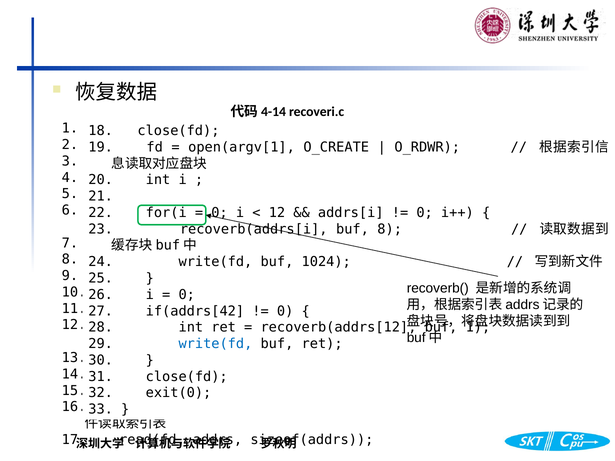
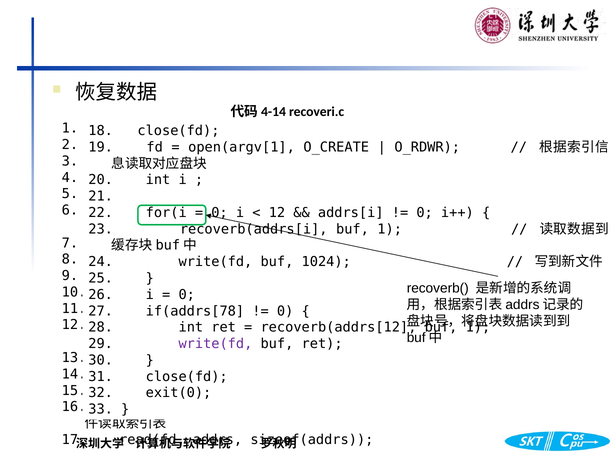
recoverb(addrs[i buf 8: 8 -> 1
if(addrs[42: if(addrs[42 -> if(addrs[78
write(fd at (215, 344) colour: blue -> purple
